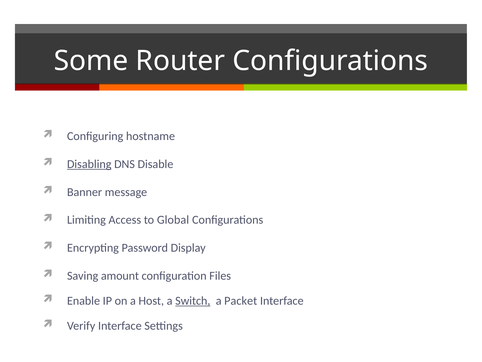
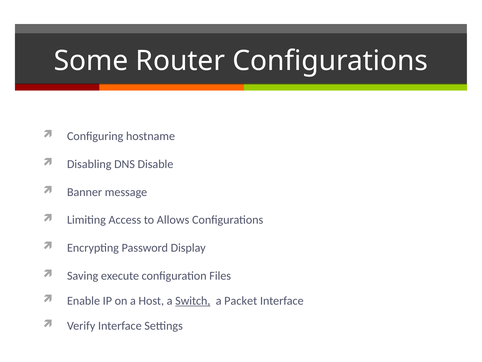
Disabling underline: present -> none
Global: Global -> Allows
amount: amount -> execute
